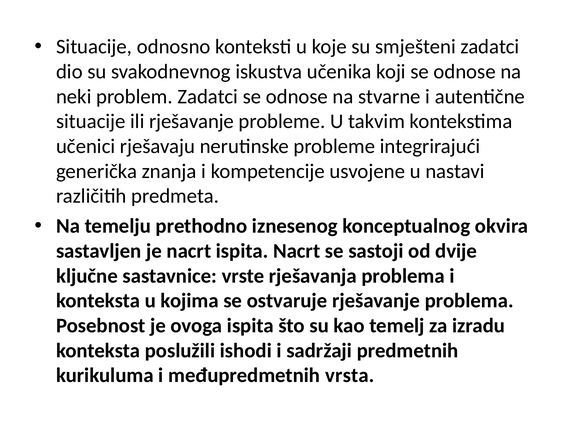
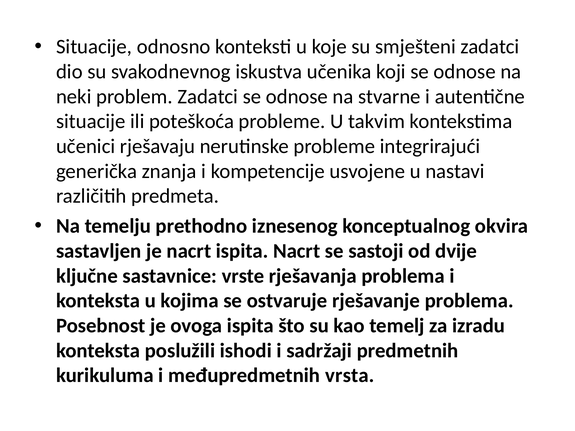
ili rješavanje: rješavanje -> poteškoća
